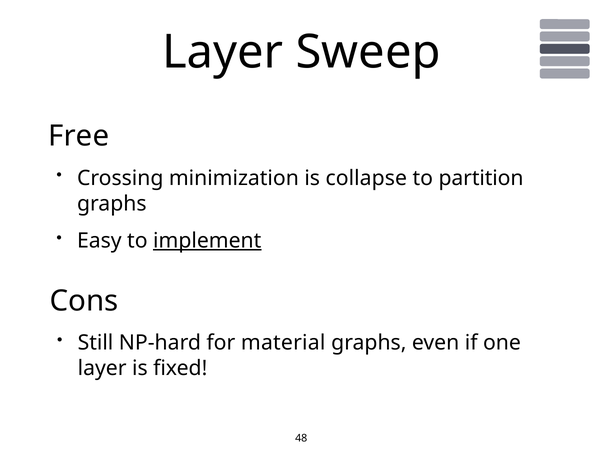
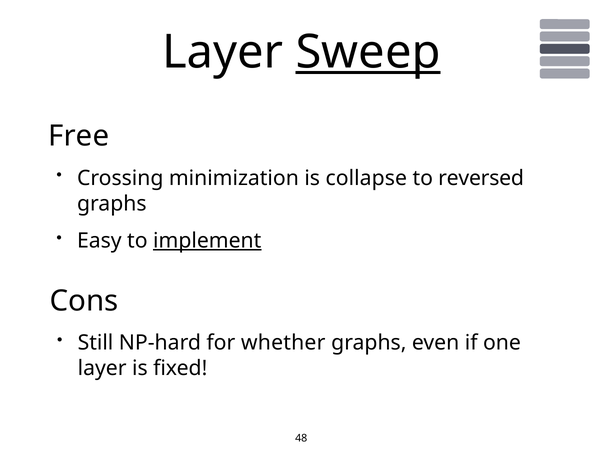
Sweep underline: none -> present
partition: partition -> reversed
material: material -> whether
